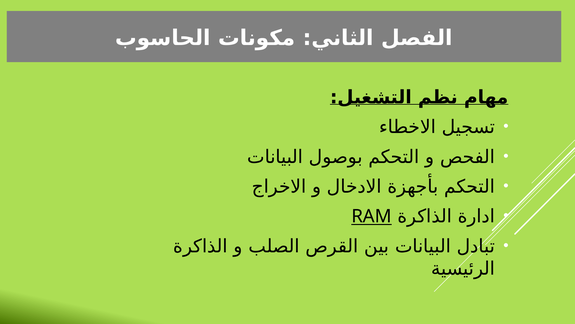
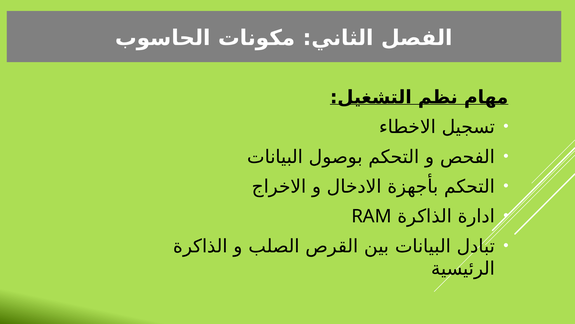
RAM underline: present -> none
